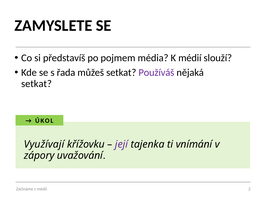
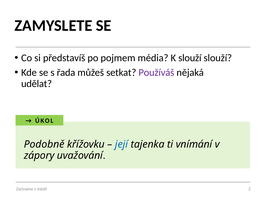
K médií: médií -> slouží
setkat at (36, 84): setkat -> udělat
Využívají: Využívají -> Podobně
její colour: purple -> blue
